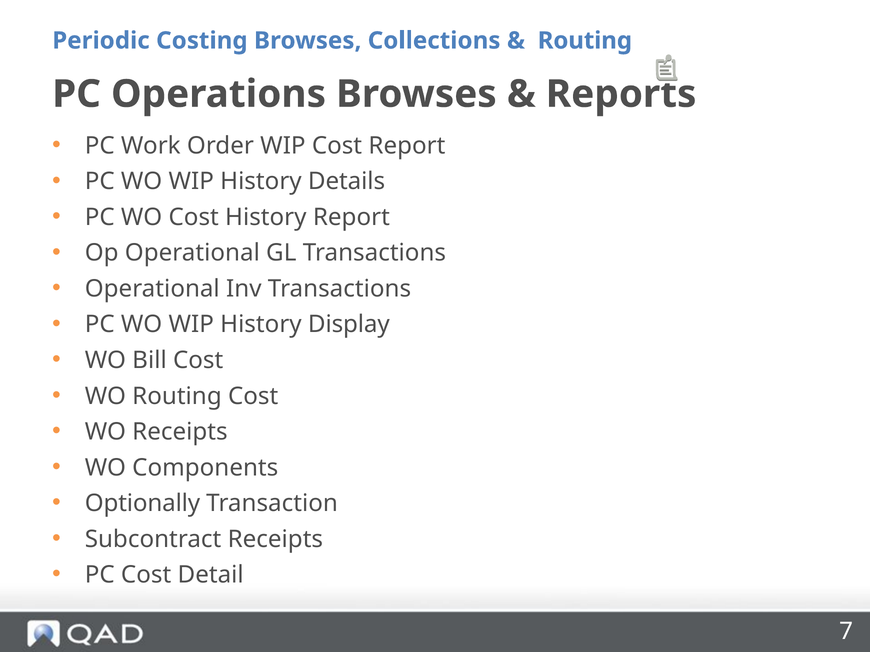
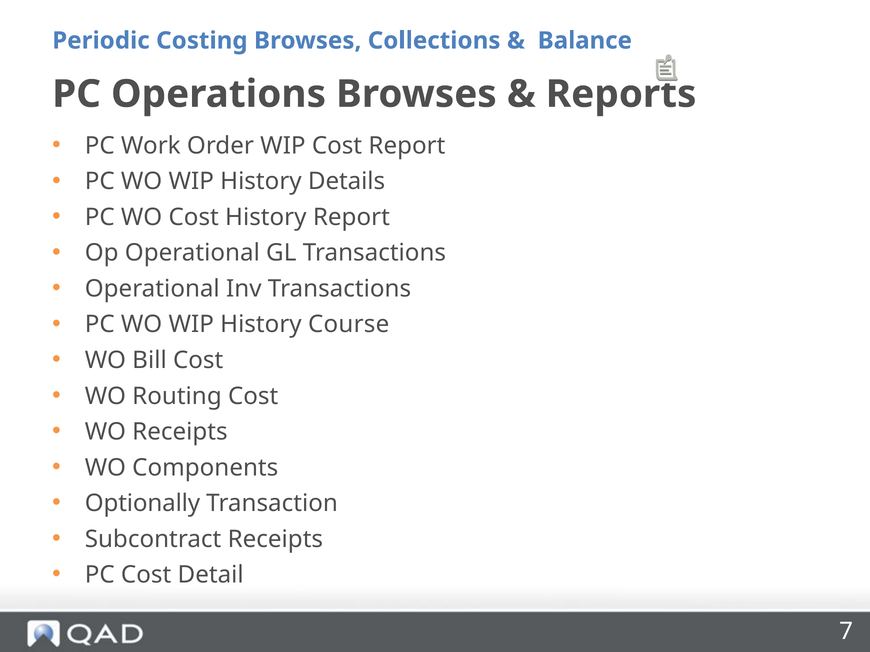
Routing at (585, 41): Routing -> Balance
Display: Display -> Course
